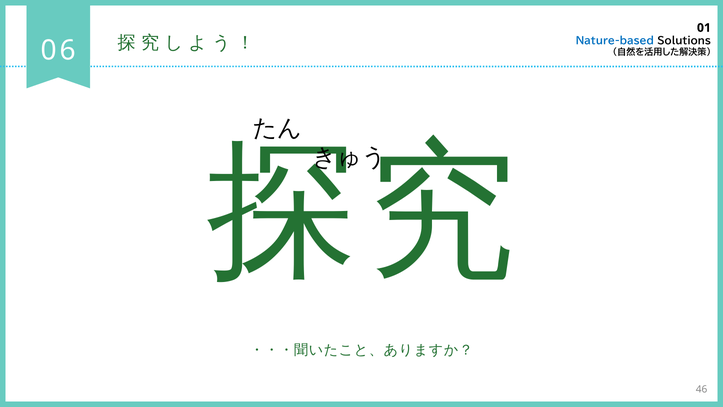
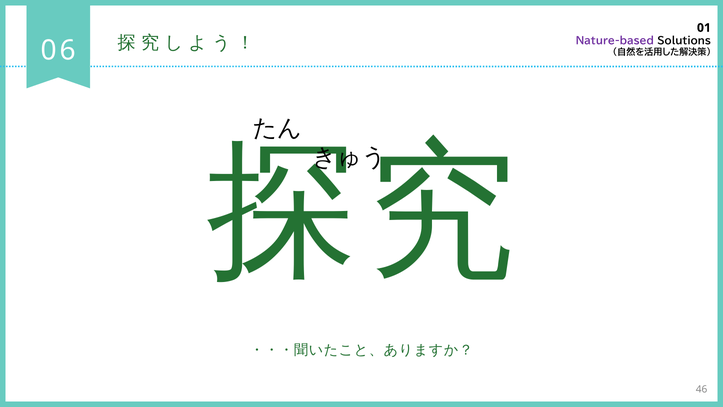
Nature-based colour: blue -> purple
